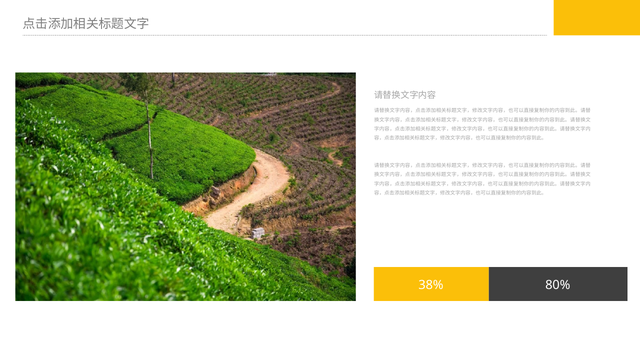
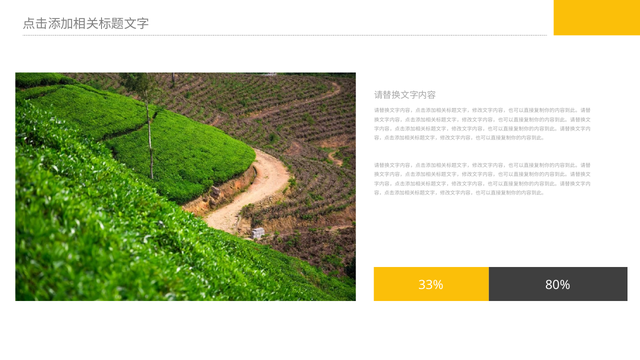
38%: 38% -> 33%
